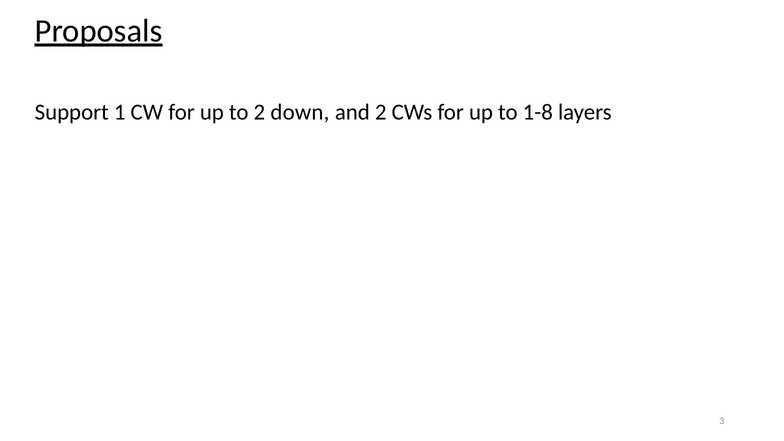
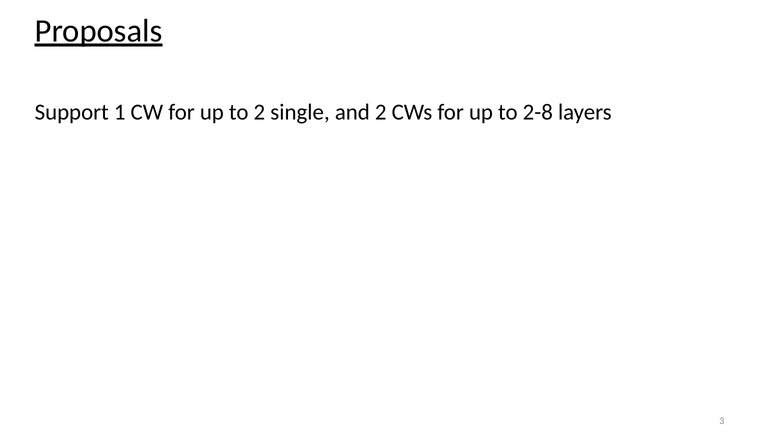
down: down -> single
1-8: 1-8 -> 2-8
